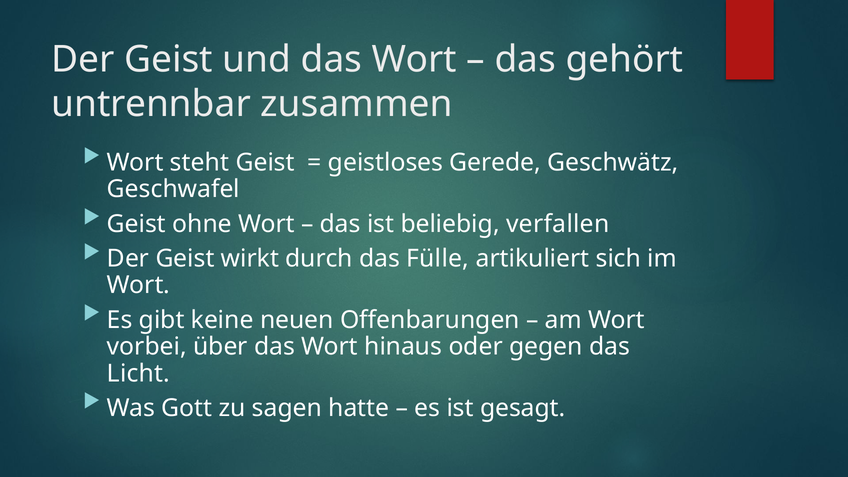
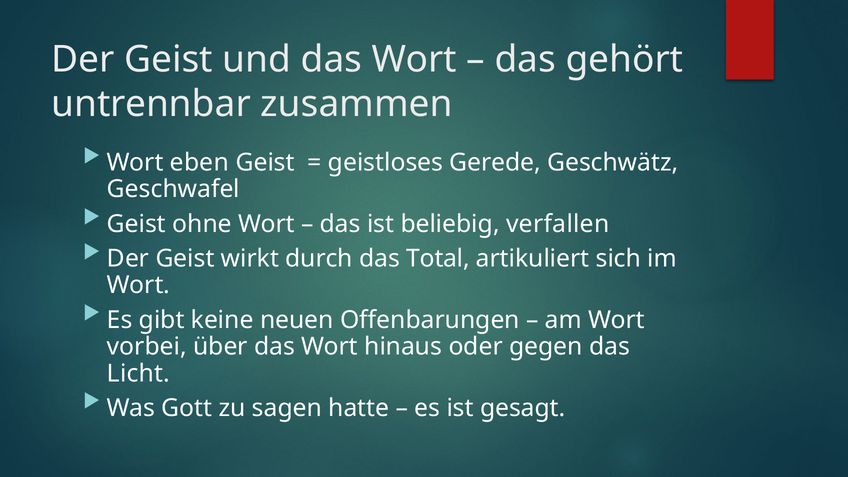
steht: steht -> eben
Fülle: Fülle -> Total
